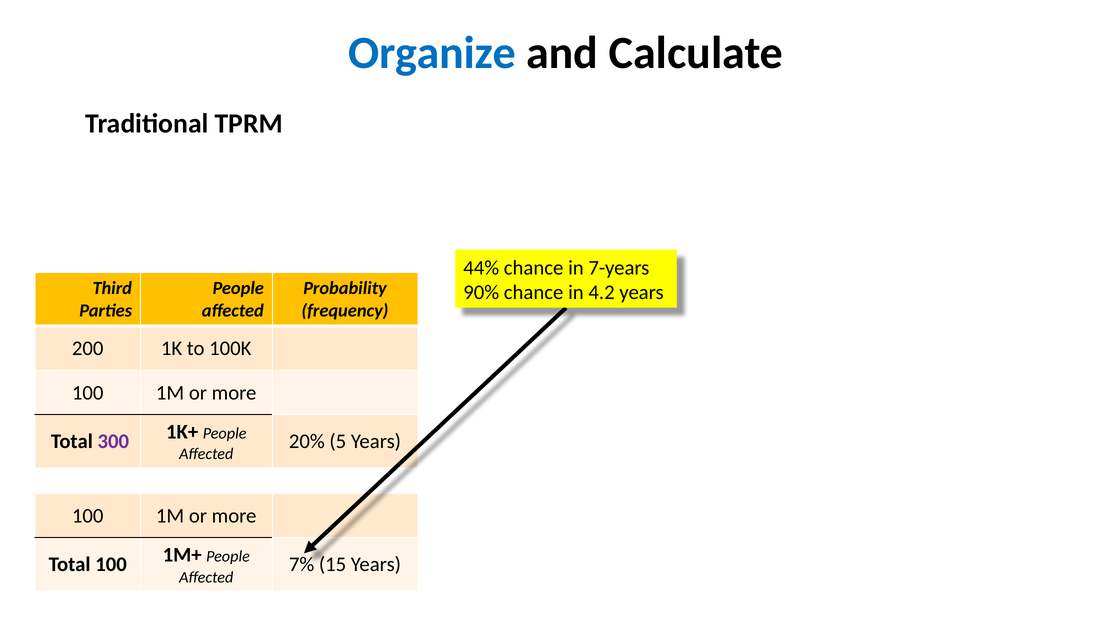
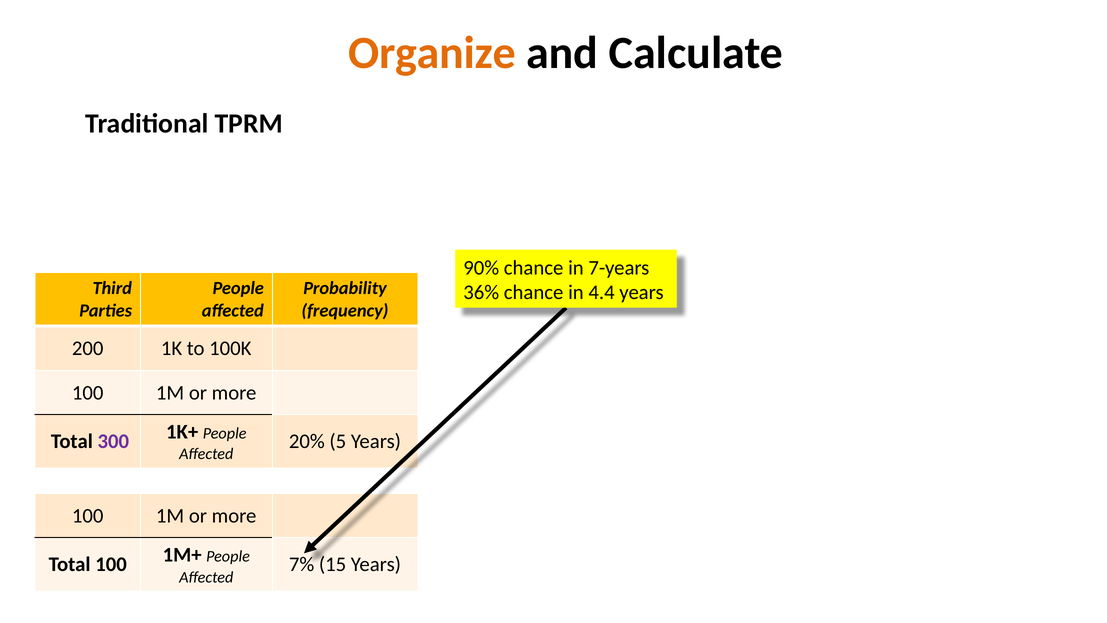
Organize colour: blue -> orange
44%: 44% -> 90%
90%: 90% -> 36%
4.2: 4.2 -> 4.4
